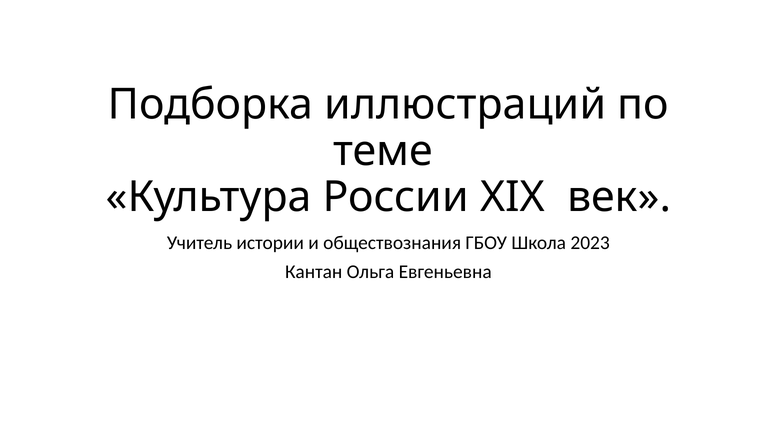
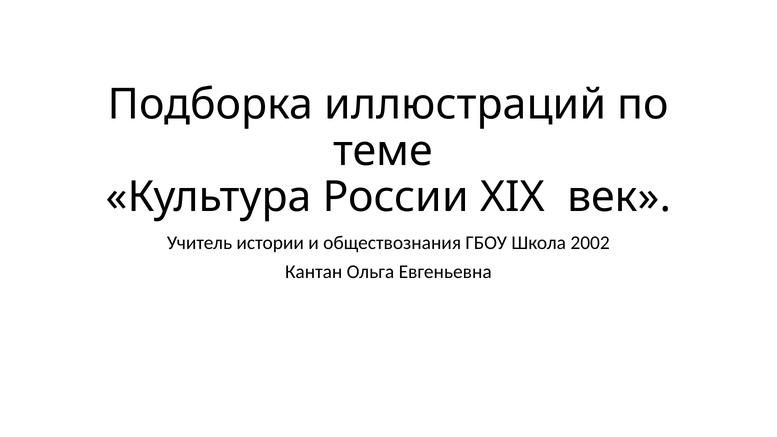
2023: 2023 -> 2002
